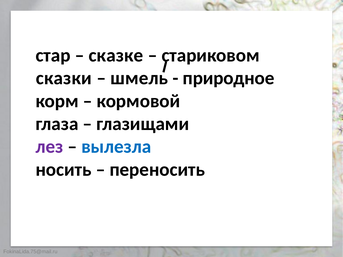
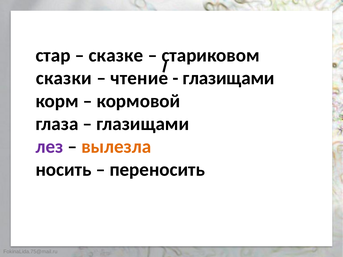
шмель: шмель -> чтение
природное at (229, 78): природное -> глазищами
вылезла colour: blue -> orange
